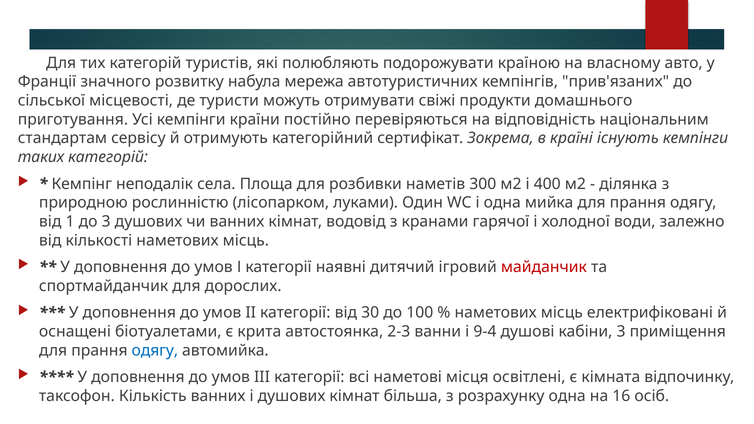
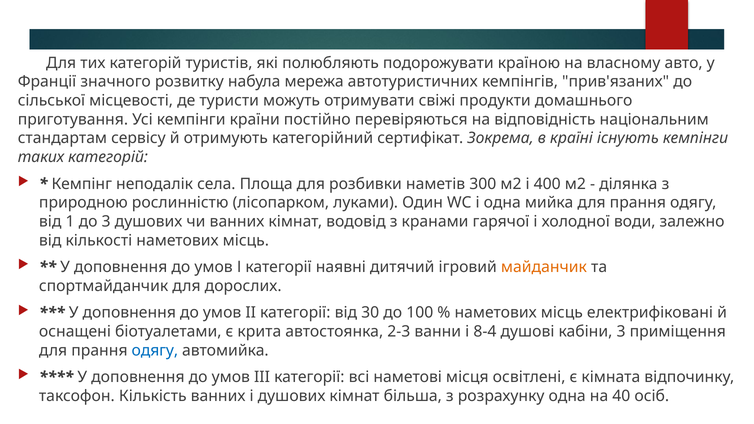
майданчик colour: red -> orange
9-4: 9-4 -> 8-4
16: 16 -> 40
